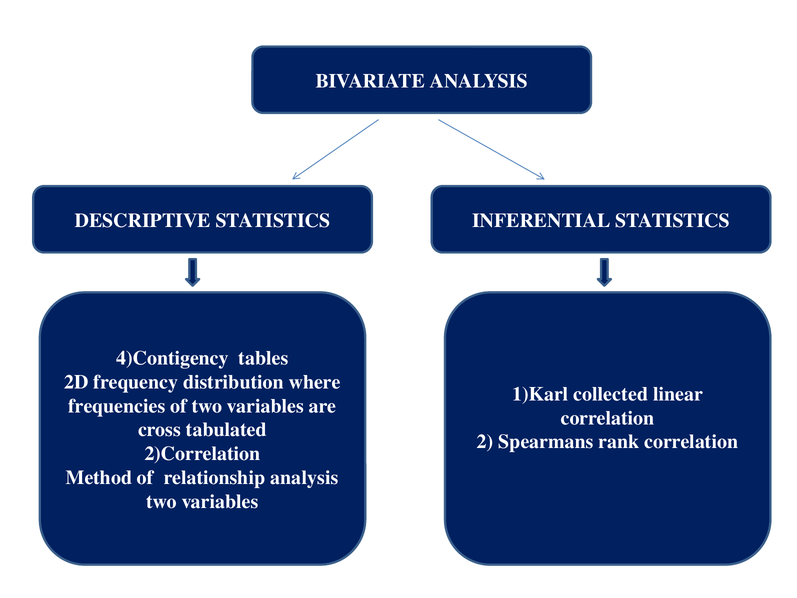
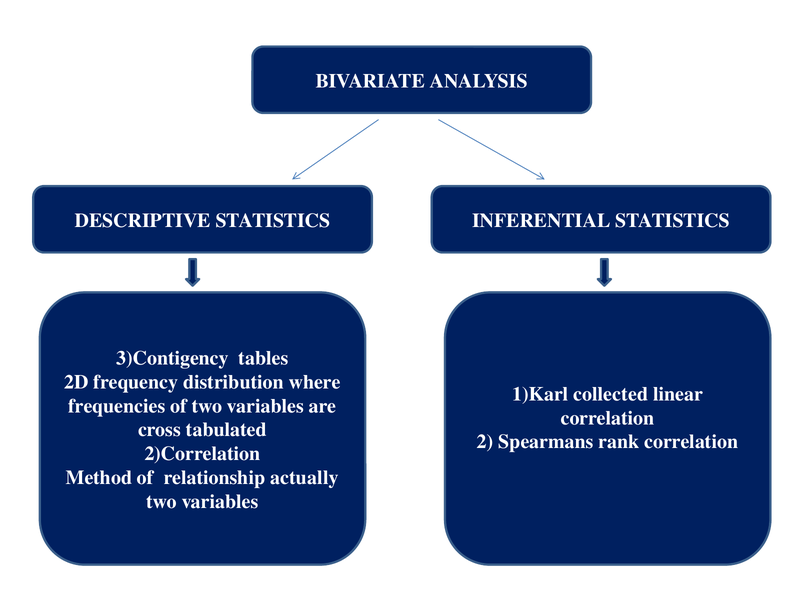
4)Contigency: 4)Contigency -> 3)Contigency
relationship analysis: analysis -> actually
